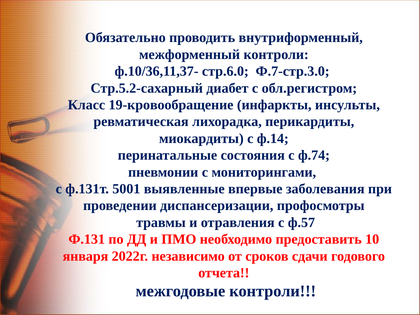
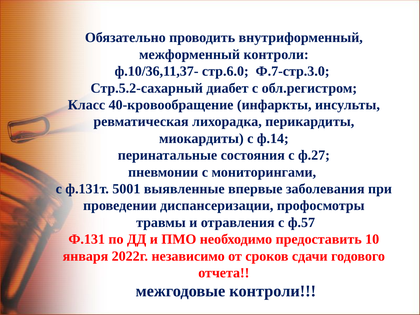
19-кровообращение: 19-кровообращение -> 40-кровообращение
ф.74: ф.74 -> ф.27
